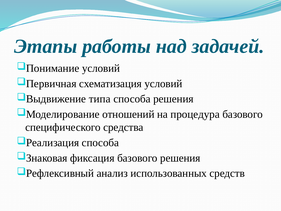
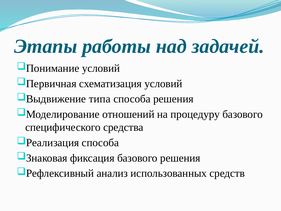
процедура: процедура -> процедуру
